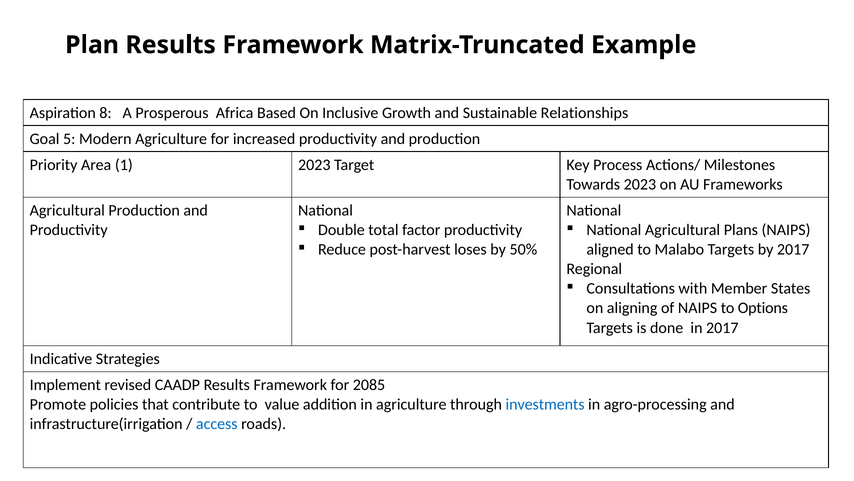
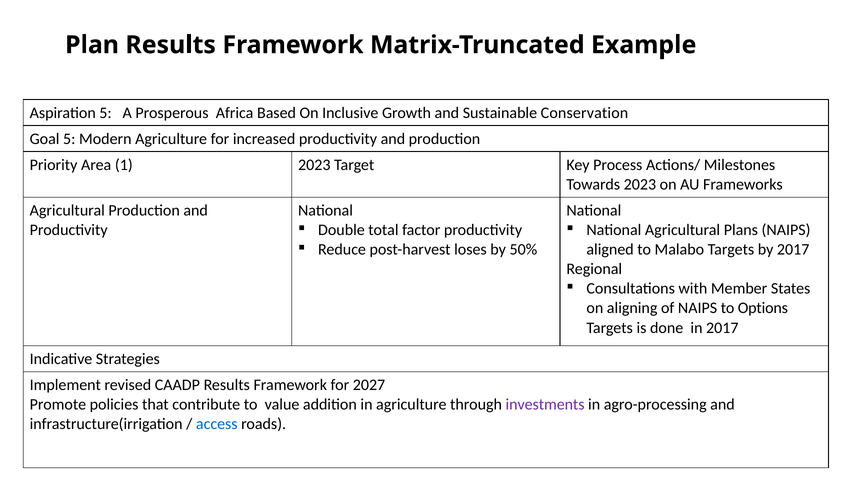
Aspiration 8: 8 -> 5
Relationships: Relationships -> Conservation
2085: 2085 -> 2027
investments colour: blue -> purple
